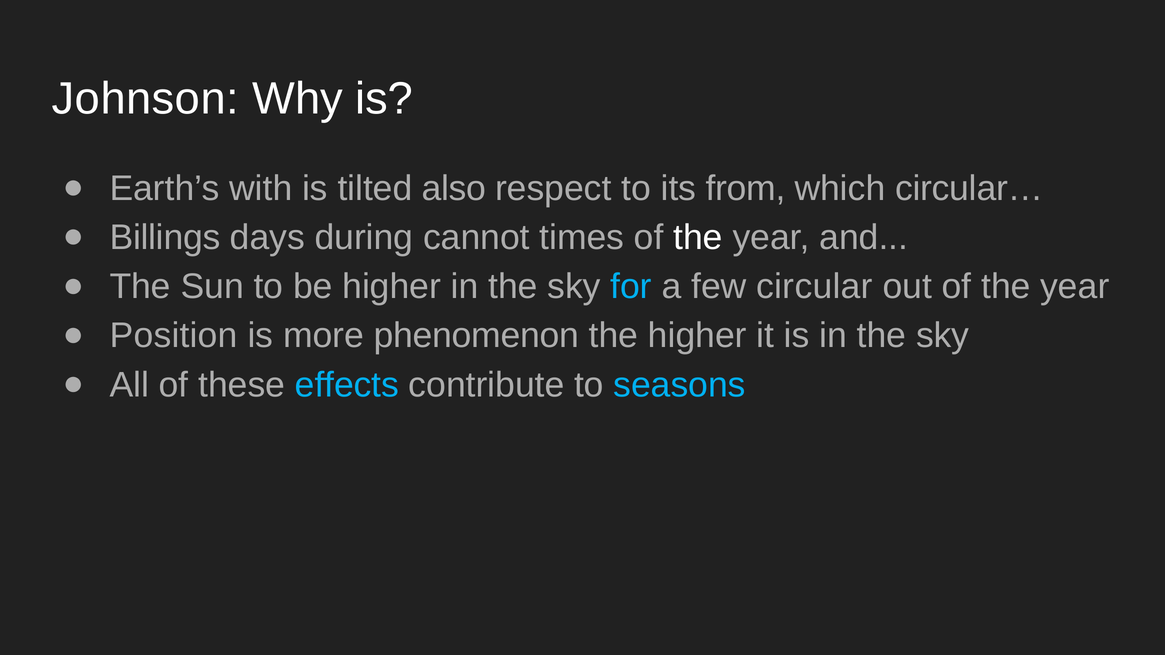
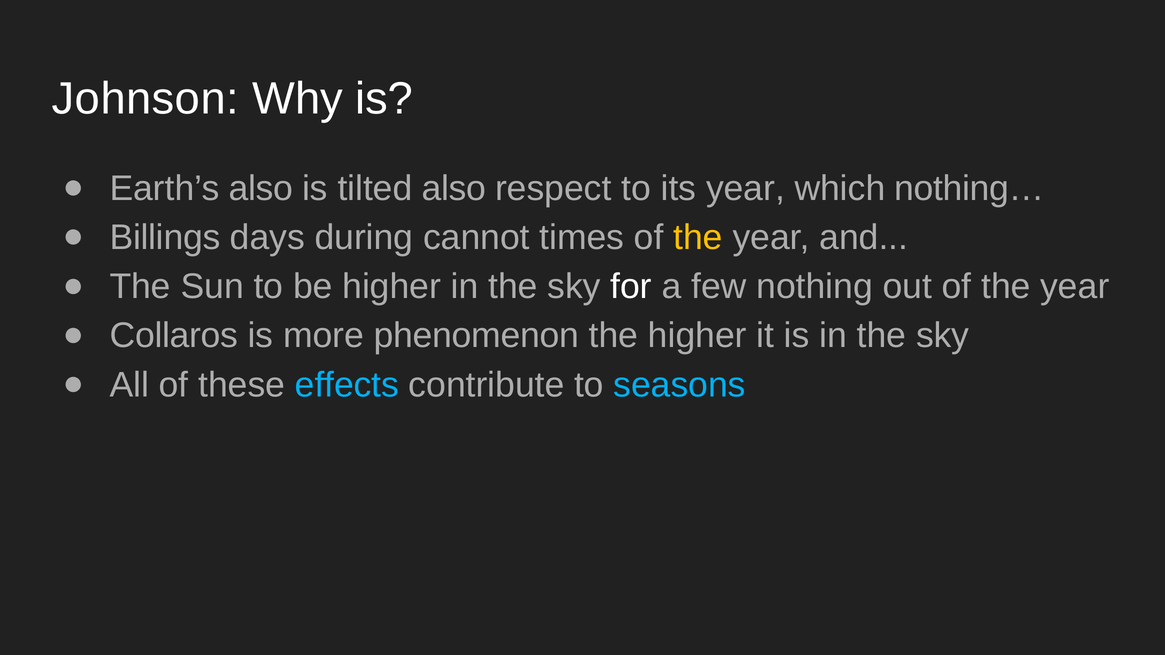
Earth’s with: with -> also
its from: from -> year
circular…: circular… -> nothing…
the at (698, 238) colour: white -> yellow
for colour: light blue -> white
circular: circular -> nothing
Position: Position -> Collaros
